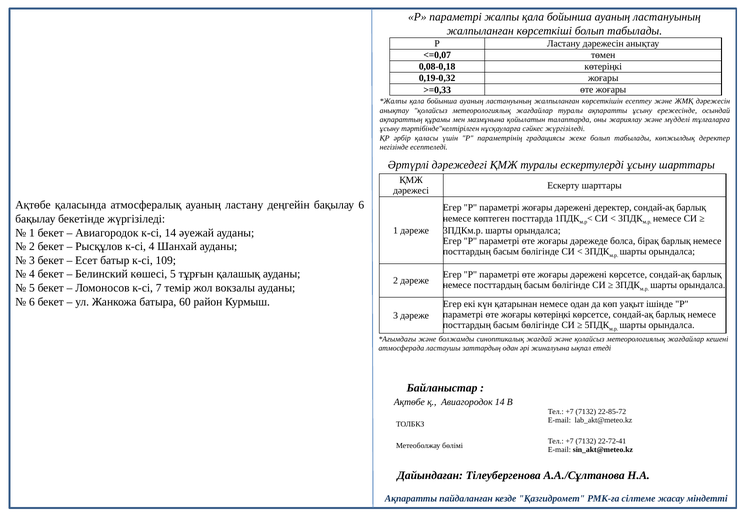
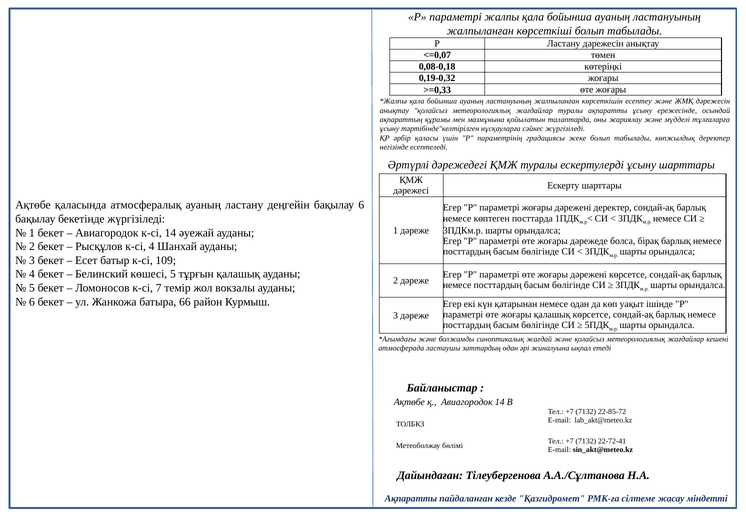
60: 60 -> 66
жоғары көтеріңкі: көтеріңкі -> қалашық
